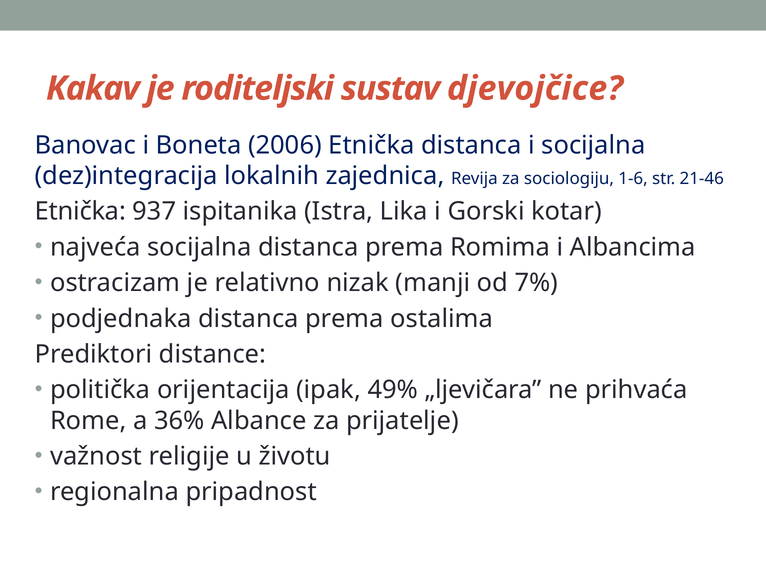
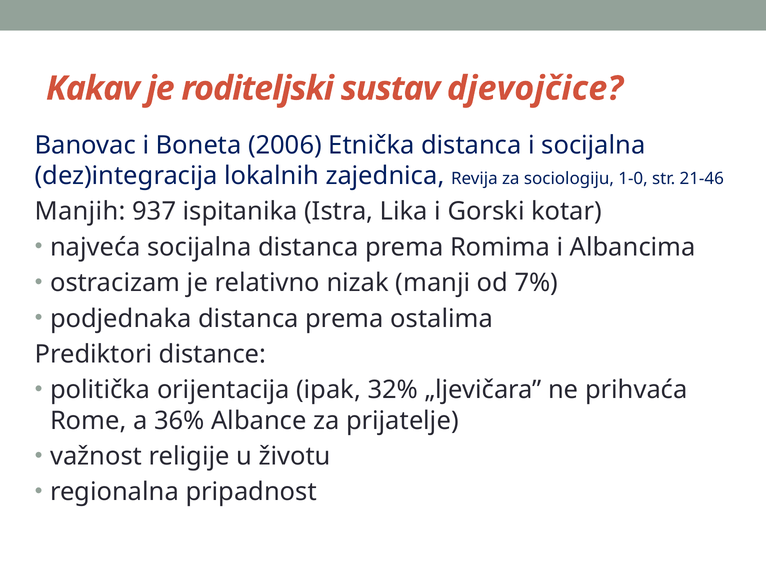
1-6: 1-6 -> 1-0
Etnička at (80, 212): Etnička -> Manjih
49%: 49% -> 32%
